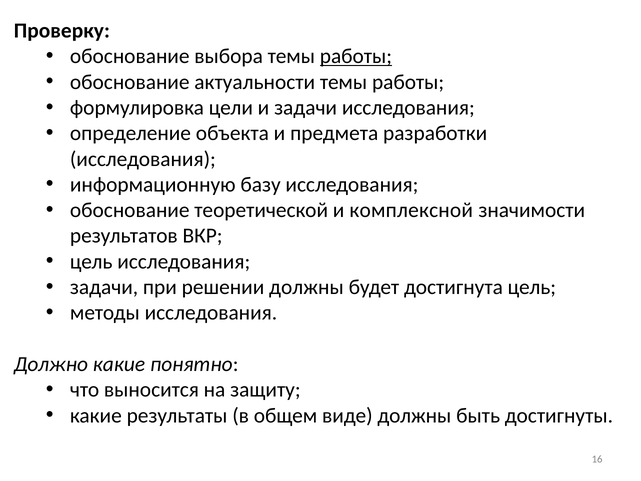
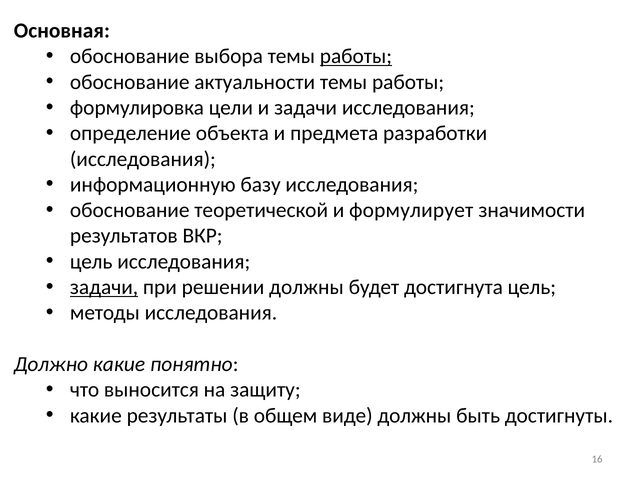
Проверку: Проверку -> Основная
комплексной: комплексной -> формулирует
задачи at (104, 287) underline: none -> present
